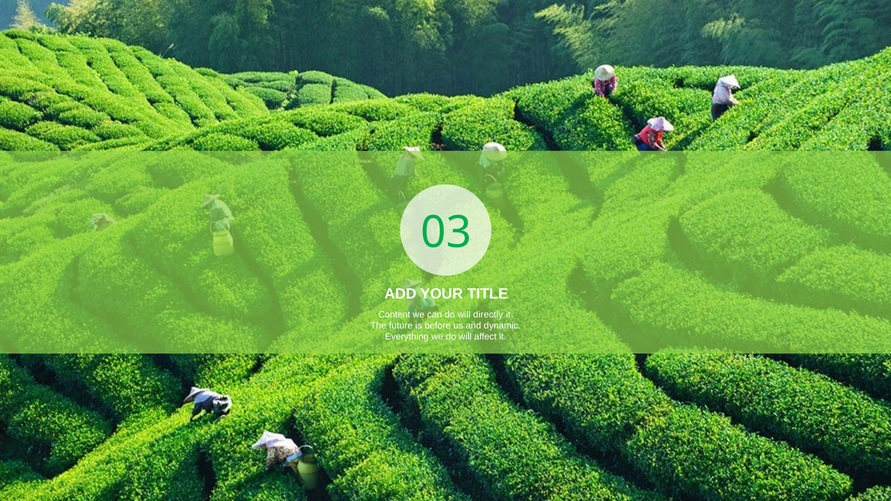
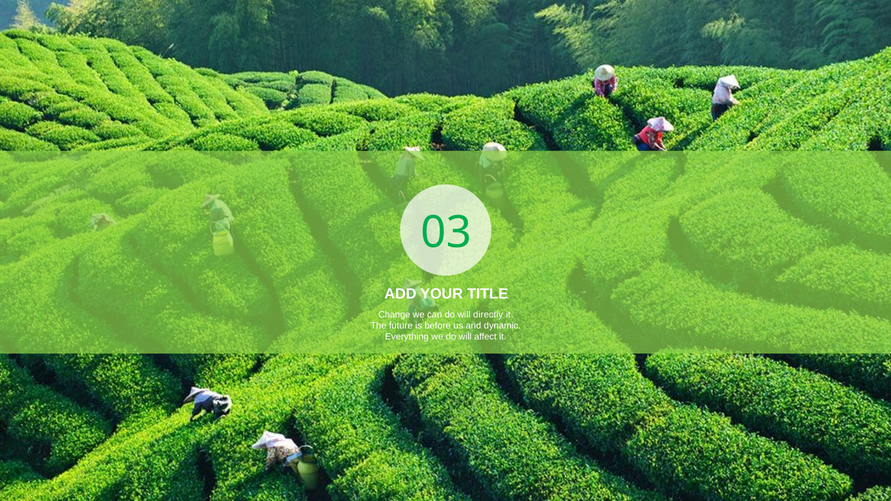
Content: Content -> Change
